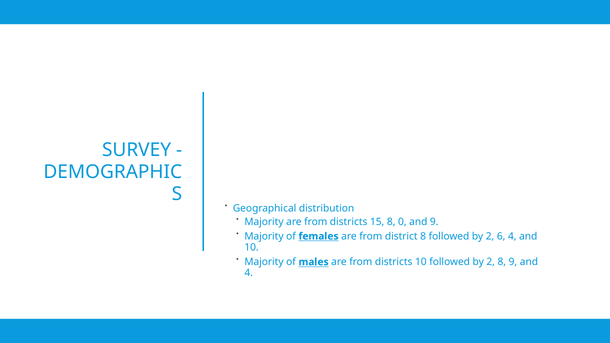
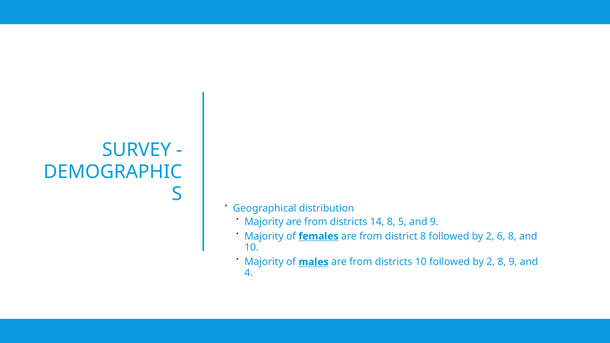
15: 15 -> 14
0: 0 -> 5
6 4: 4 -> 8
